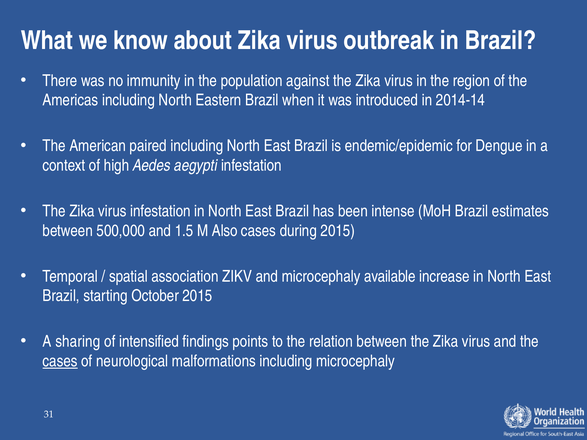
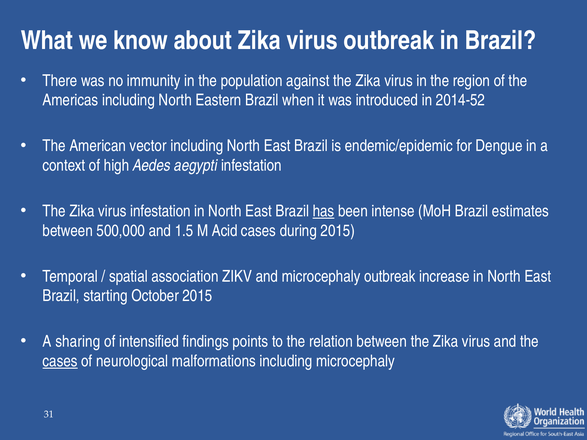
2014-14: 2014-14 -> 2014-52
paired: paired -> vector
has underline: none -> present
Also: Also -> Acid
microcephaly available: available -> outbreak
